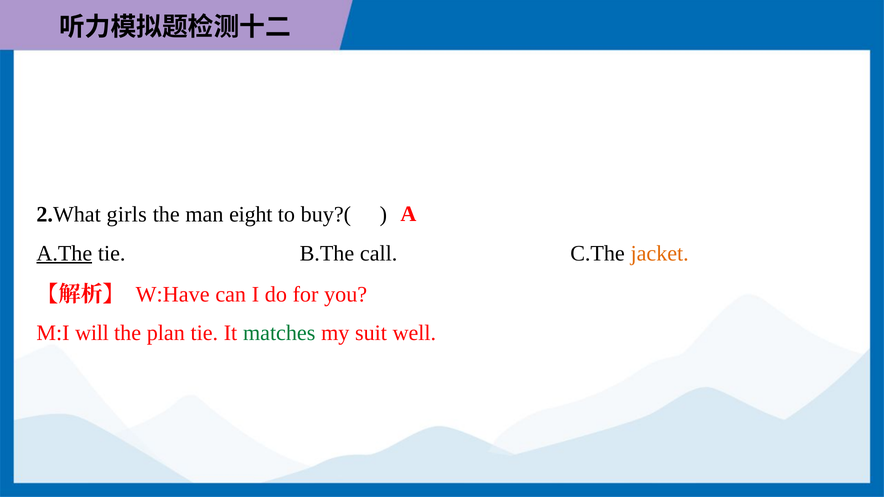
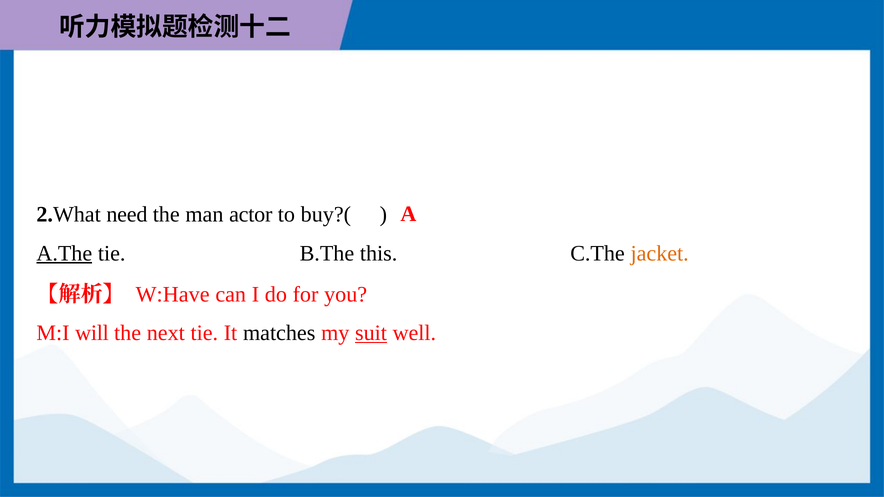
girls: girls -> need
eight: eight -> actor
call: call -> this
plan: plan -> next
matches colour: green -> black
suit underline: none -> present
